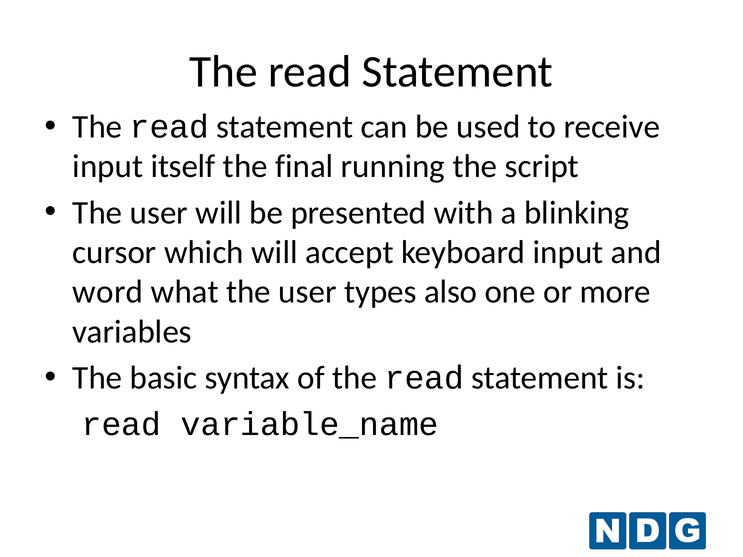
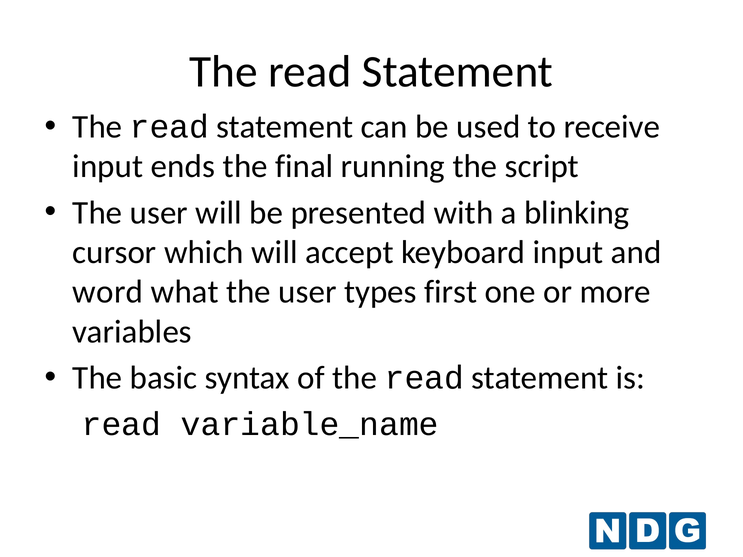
itself: itself -> ends
also: also -> first
